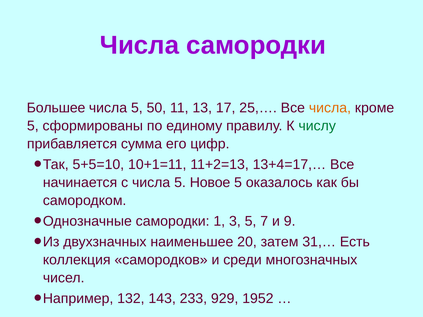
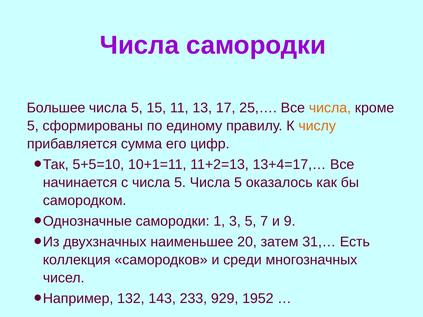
50: 50 -> 15
числу colour: green -> orange
5 Новое: Новое -> Числа
